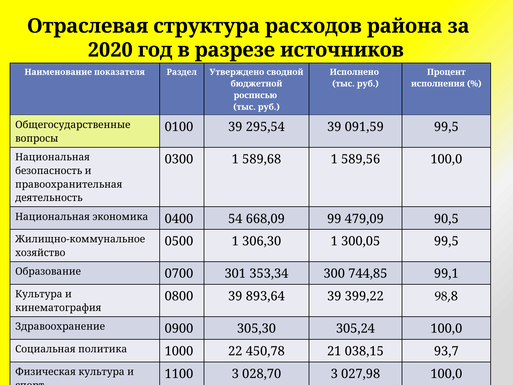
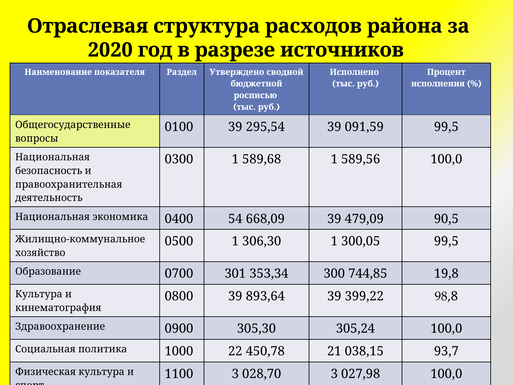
668,09 99: 99 -> 39
99,1: 99,1 -> 19,8
